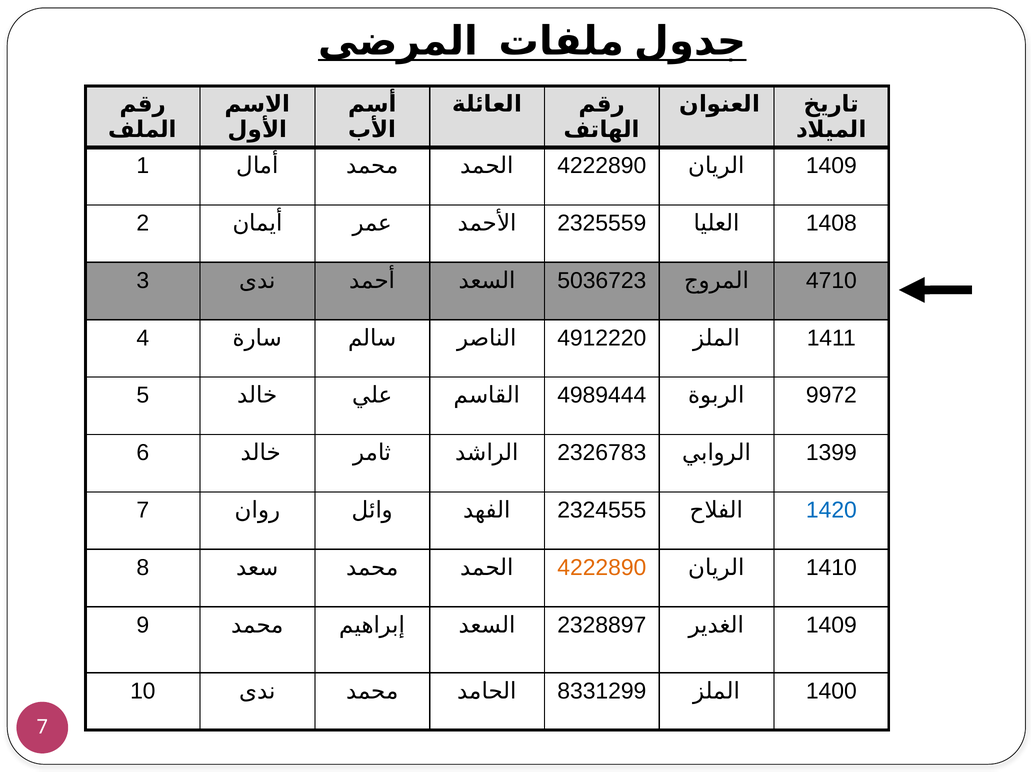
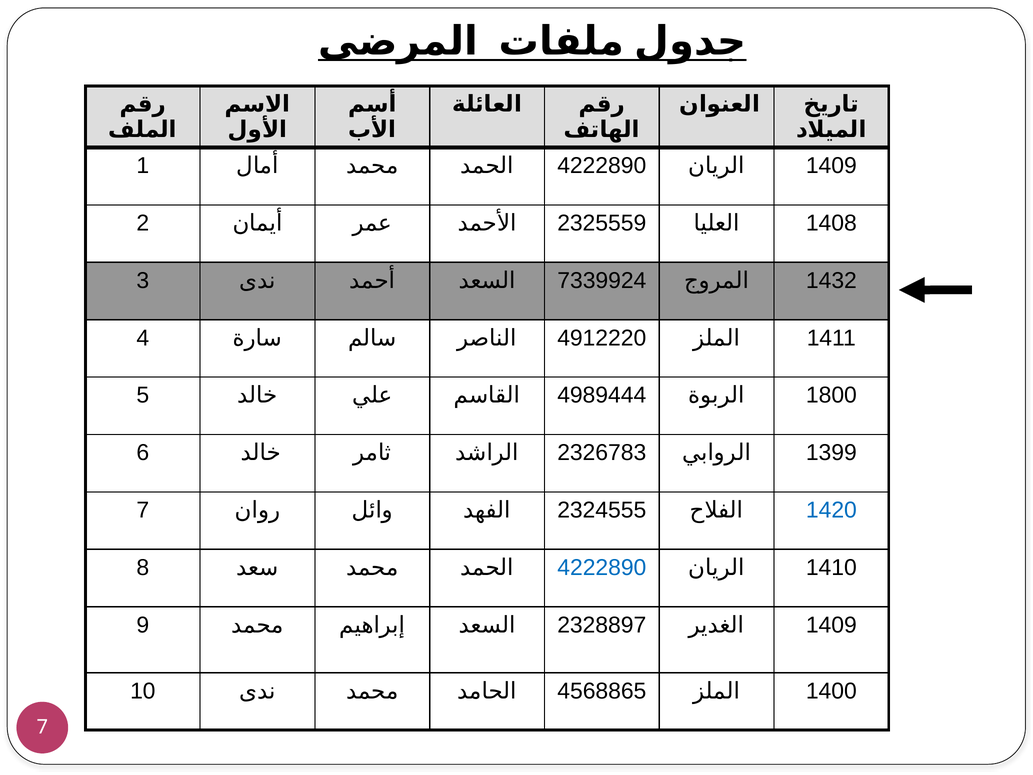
5036723: 5036723 -> 7339924
4710: 4710 -> 1432
9972: 9972 -> 1800
4222890 at (602, 567) colour: orange -> blue
8331299: 8331299 -> 4568865
